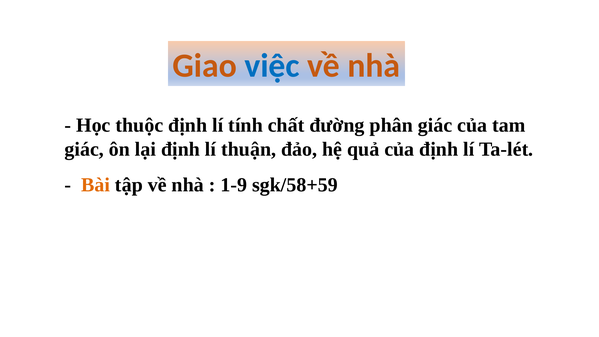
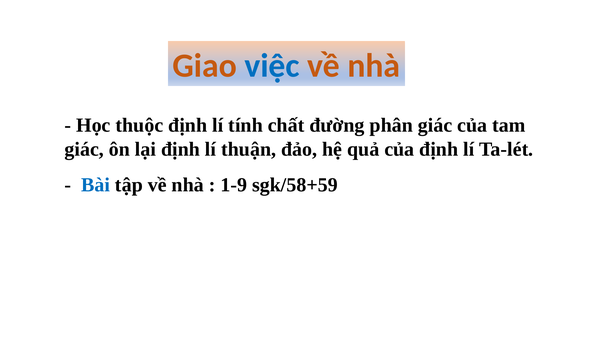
Bài colour: orange -> blue
